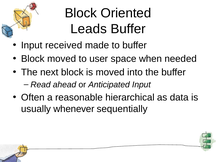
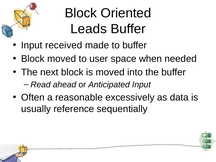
hierarchical: hierarchical -> excessively
whenever: whenever -> reference
